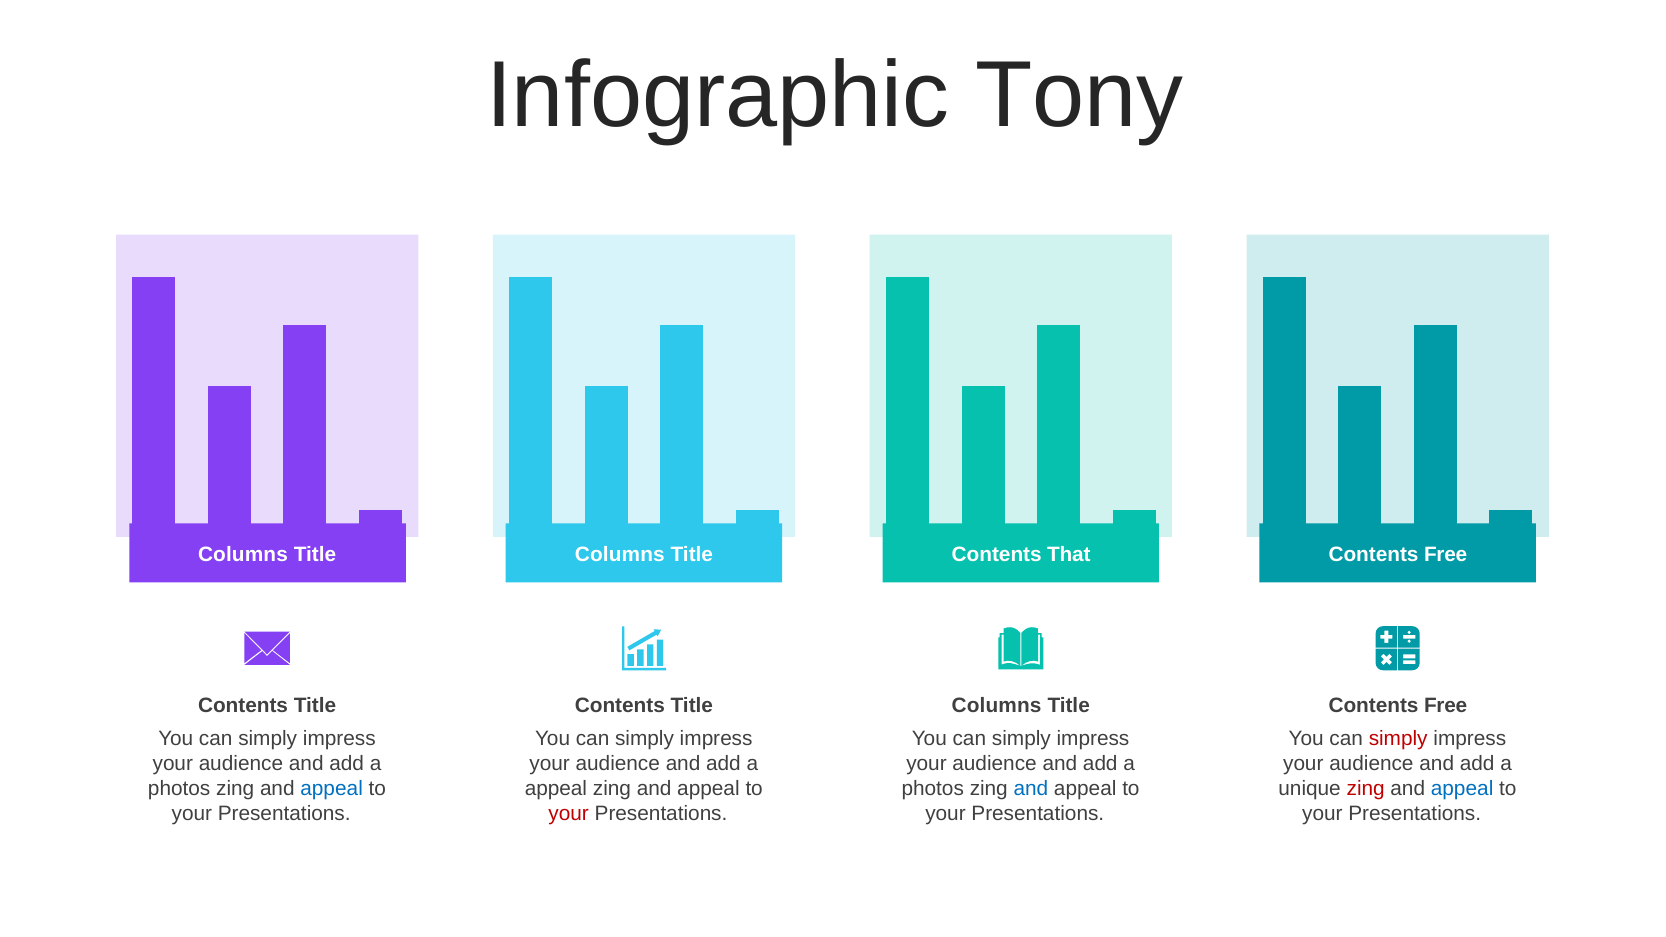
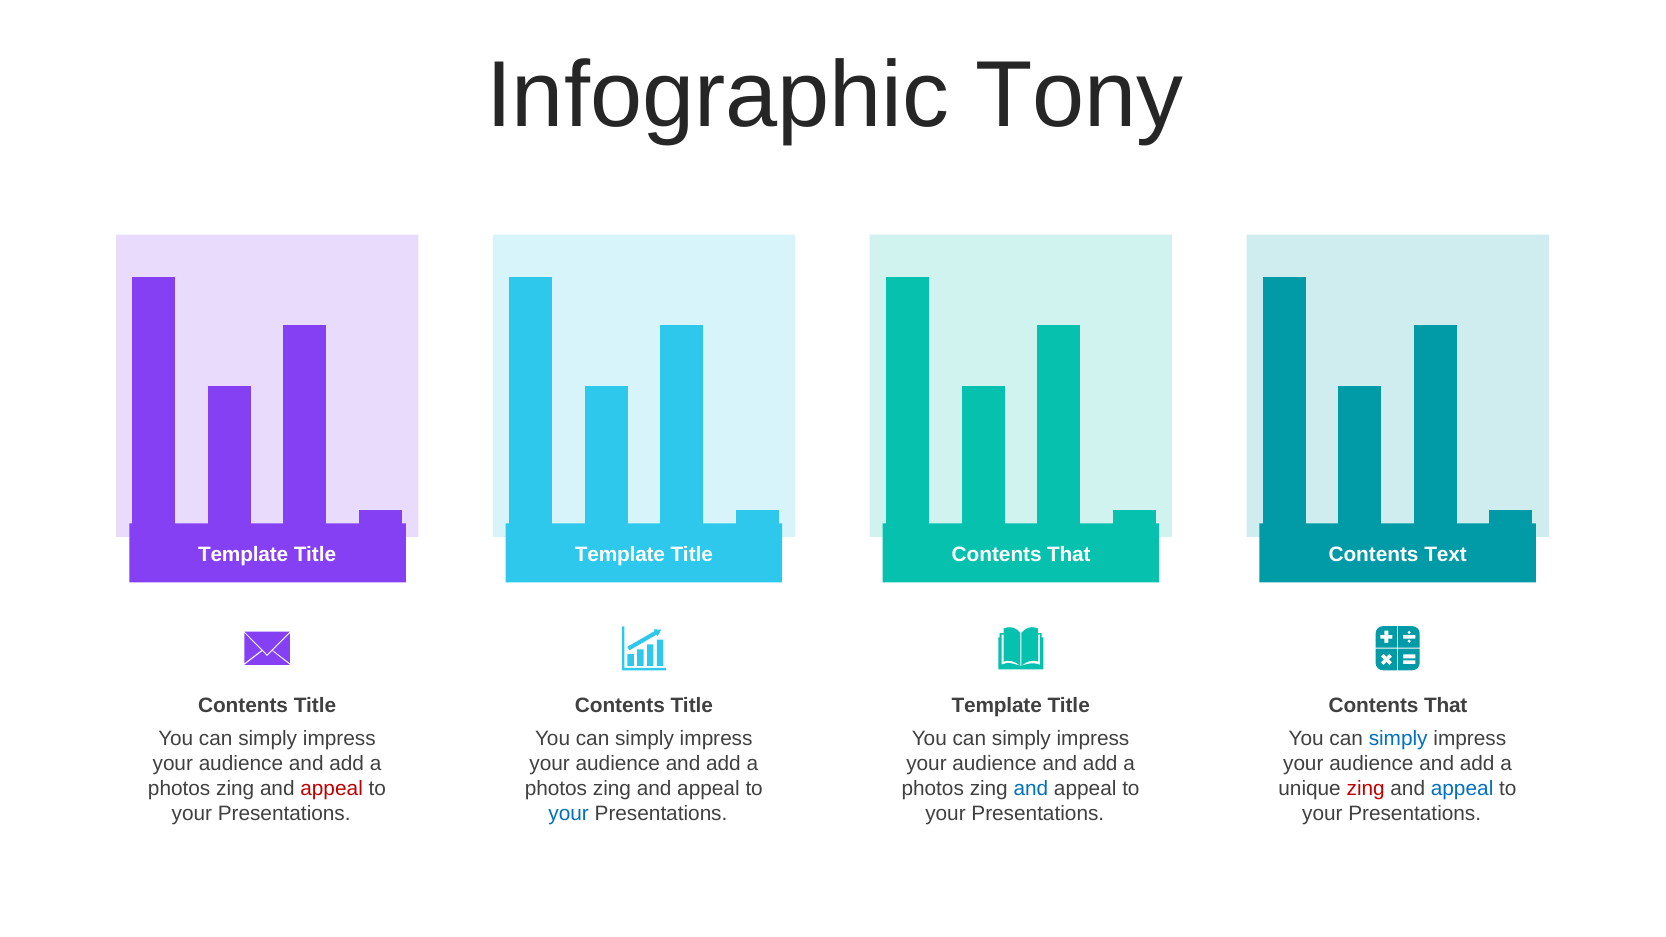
Columns at (243, 554): Columns -> Template
Columns at (620, 554): Columns -> Template
Free at (1446, 554): Free -> Text
Columns at (997, 705): Columns -> Template
Free at (1446, 705): Free -> That
simply at (1398, 739) colour: red -> blue
appeal at (332, 789) colour: blue -> red
appeal at (556, 789): appeal -> photos
your at (569, 814) colour: red -> blue
